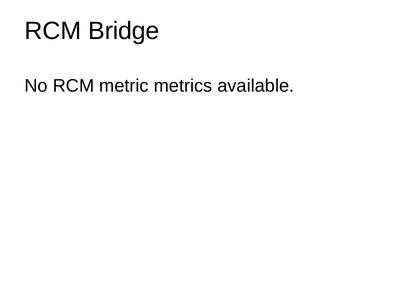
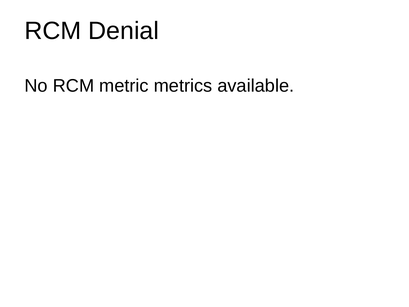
Bridge: Bridge -> Denial
